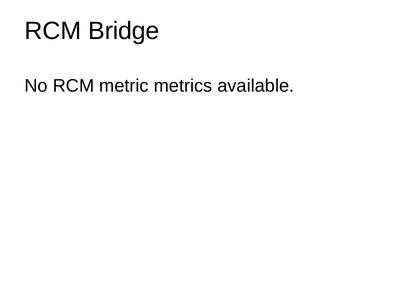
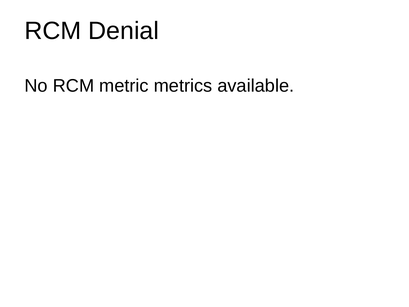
Bridge: Bridge -> Denial
